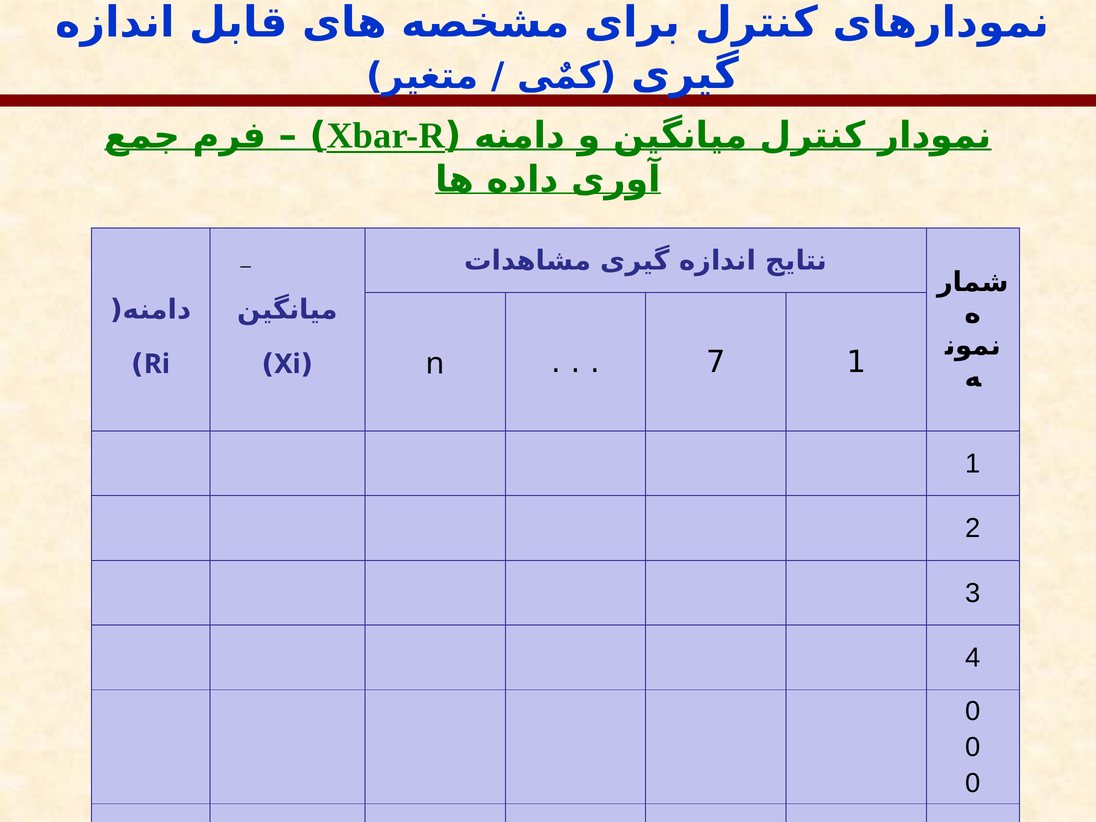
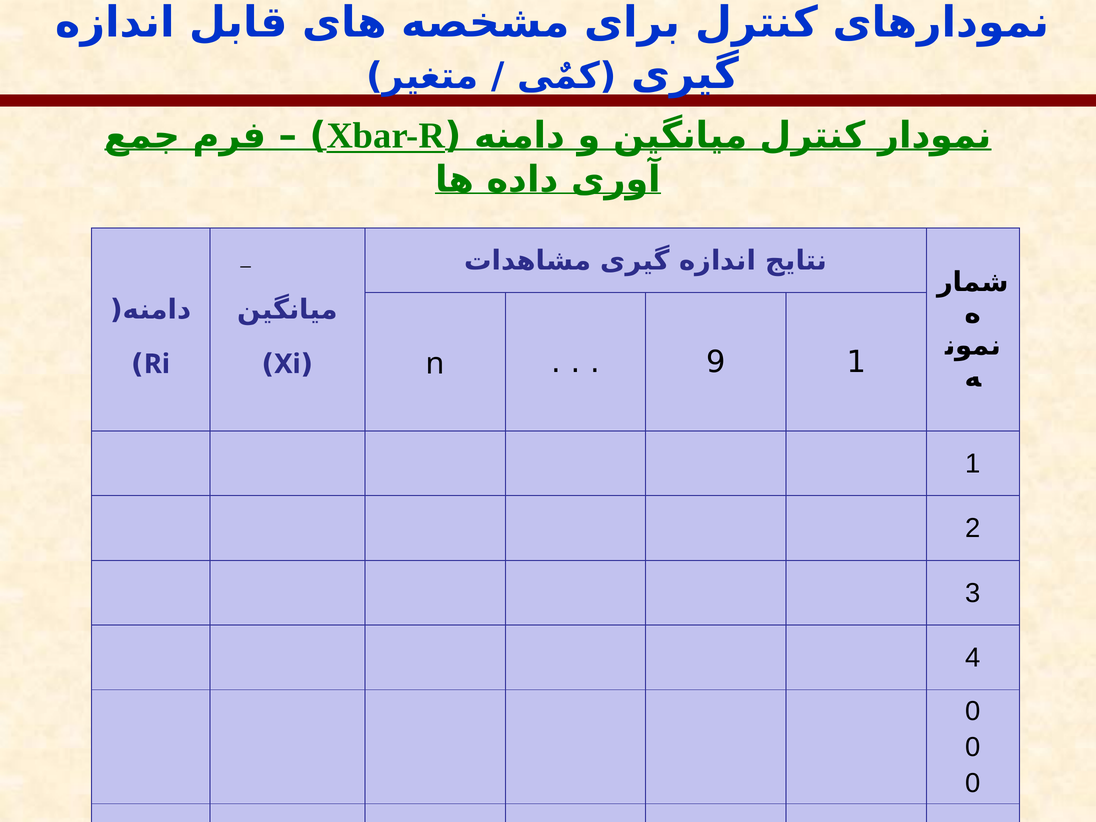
7: 7 -> 9
